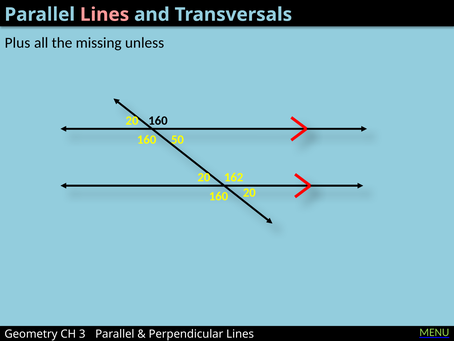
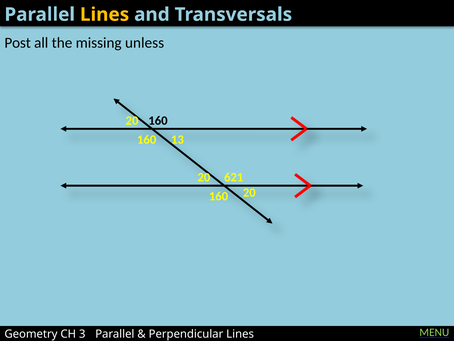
Lines at (105, 15) colour: pink -> yellow
Plus: Plus -> Post
50: 50 -> 13
162: 162 -> 621
